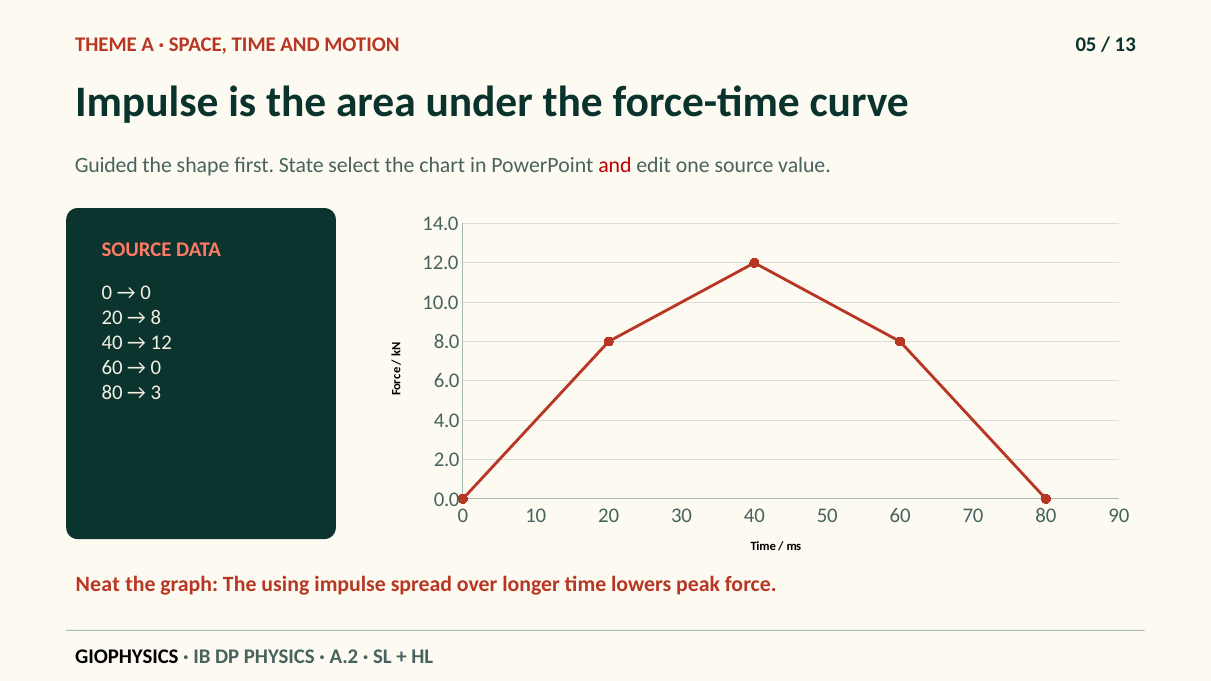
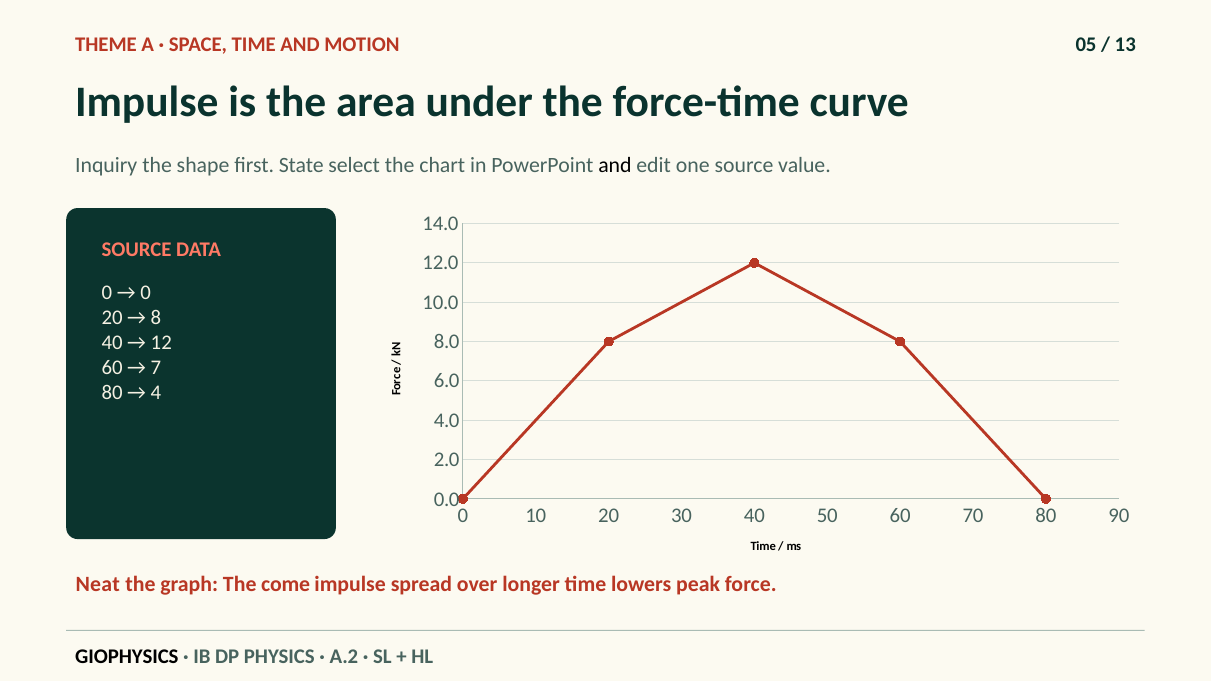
Guided: Guided -> Inquiry
and at (615, 166) colour: red -> black
0 at (156, 368): 0 -> 7
3: 3 -> 4
using: using -> come
